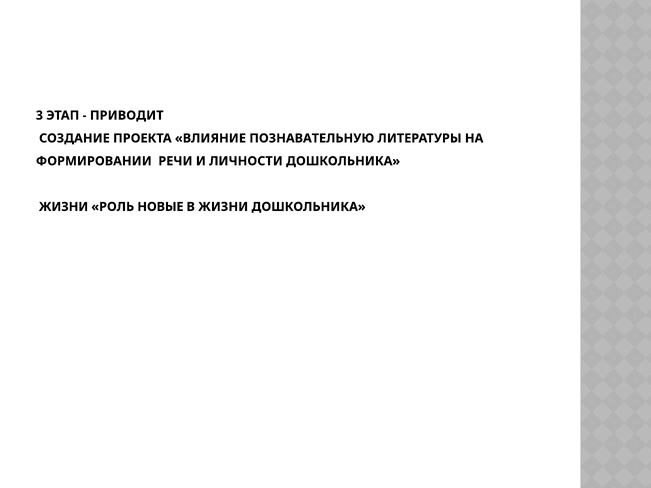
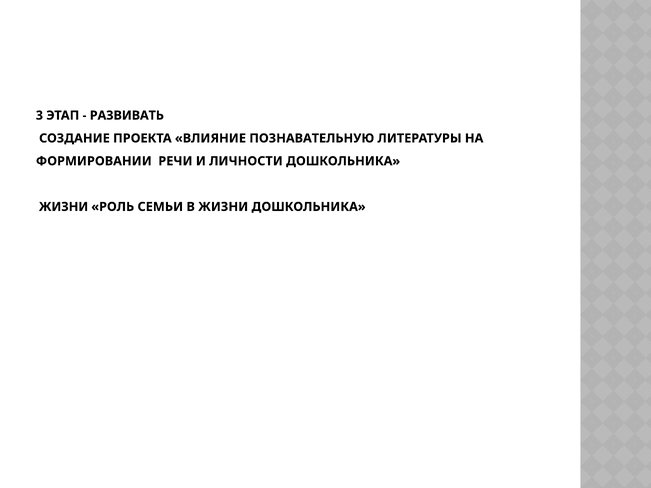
ПРИВОДИТ: ПРИВОДИТ -> РАЗВИВАТЬ
НОВЫЕ: НОВЫЕ -> СЕМЬИ
